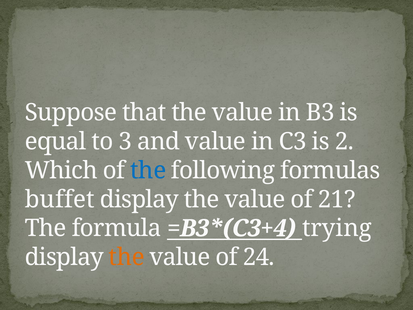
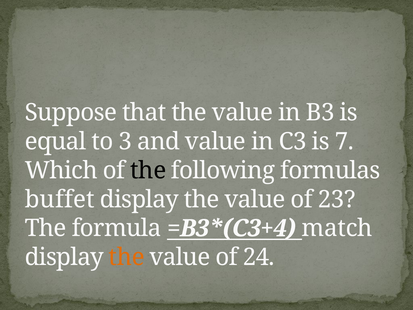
2: 2 -> 7
the at (148, 170) colour: blue -> black
21: 21 -> 23
trying: trying -> match
